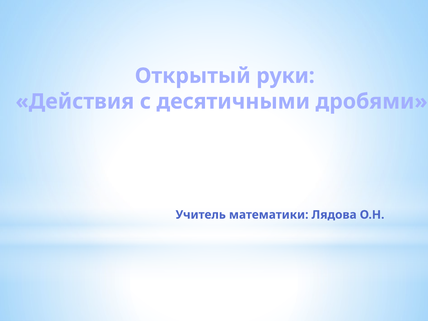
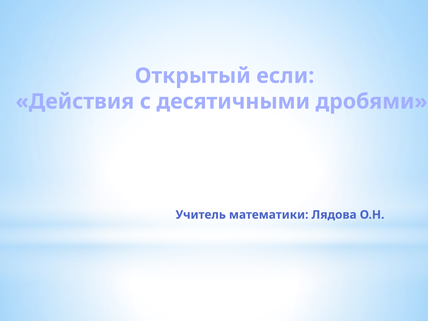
руки: руки -> если
